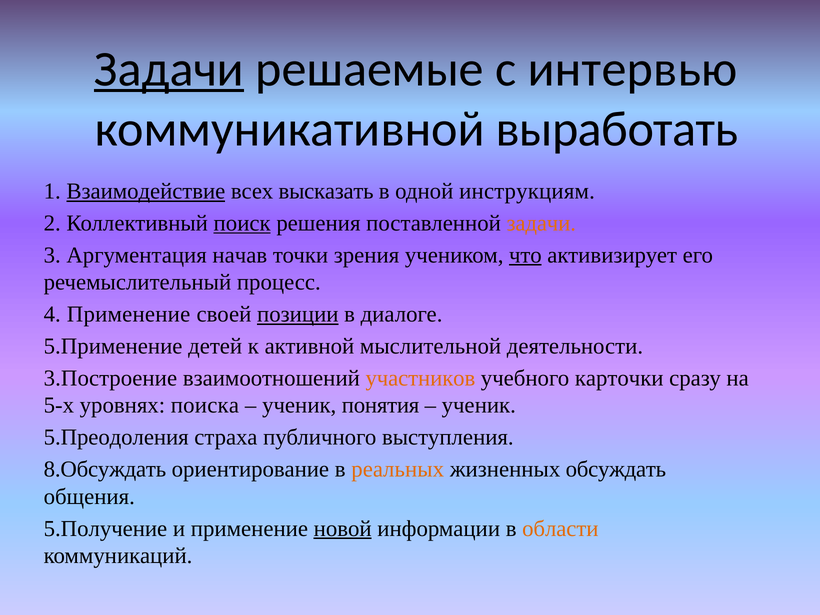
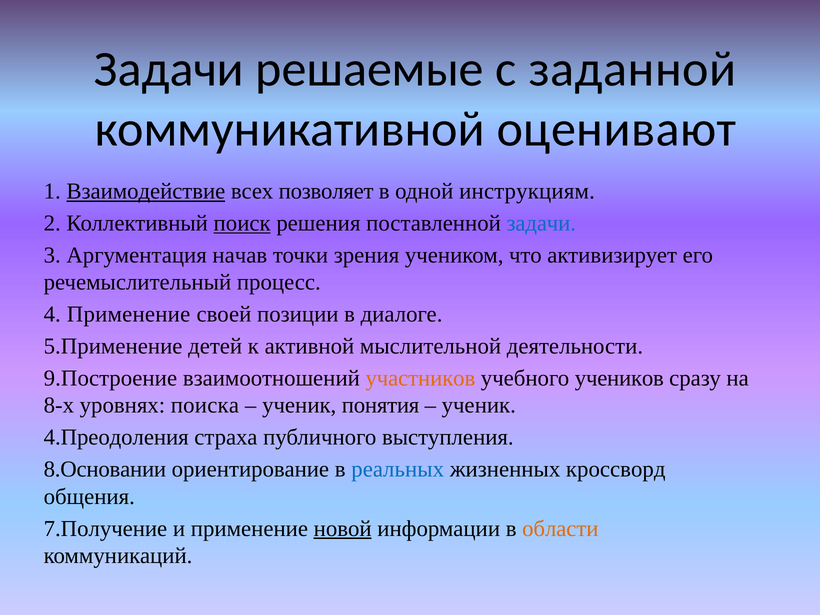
Задачи at (169, 69) underline: present -> none
интервью: интервью -> заданной
выработать: выработать -> оценивают
высказать: высказать -> позволяет
задачи at (541, 223) colour: orange -> blue
что underline: present -> none
позиции underline: present -> none
3.Построение: 3.Построение -> 9.Построение
карточки: карточки -> учеников
5-х: 5-х -> 8-х
5.Преодоления: 5.Преодоления -> 4.Преодоления
8.Обсуждать: 8.Обсуждать -> 8.Основании
реальных colour: orange -> blue
обсуждать: обсуждать -> кроссворд
5.Получение: 5.Получение -> 7.Получение
